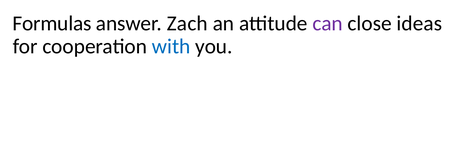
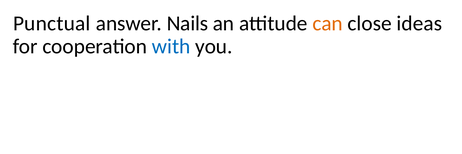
Formulas: Formulas -> Punctual
Zach: Zach -> Nails
can colour: purple -> orange
